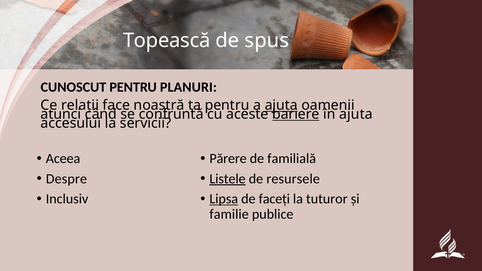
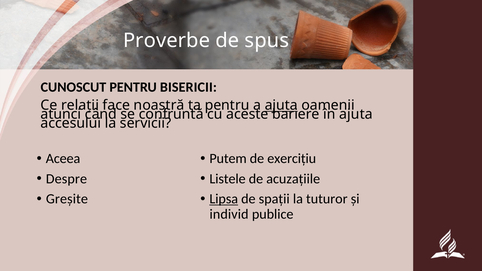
Topească: Topească -> Proverbe
PLANURI: PLANURI -> BISERICII
bariere underline: present -> none
Părere: Părere -> Putem
familială: familială -> exercițiu
Listele underline: present -> none
resursele: resursele -> acuzațiile
Inclusiv: Inclusiv -> Greșite
faceți: faceți -> spații
familie: familie -> individ
